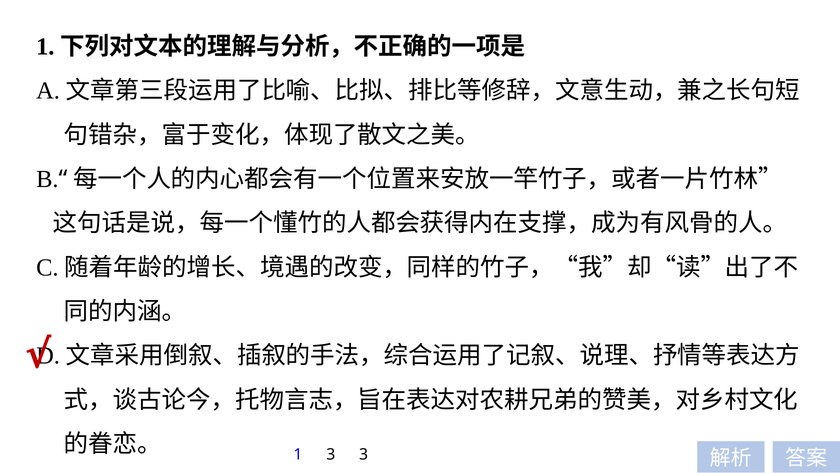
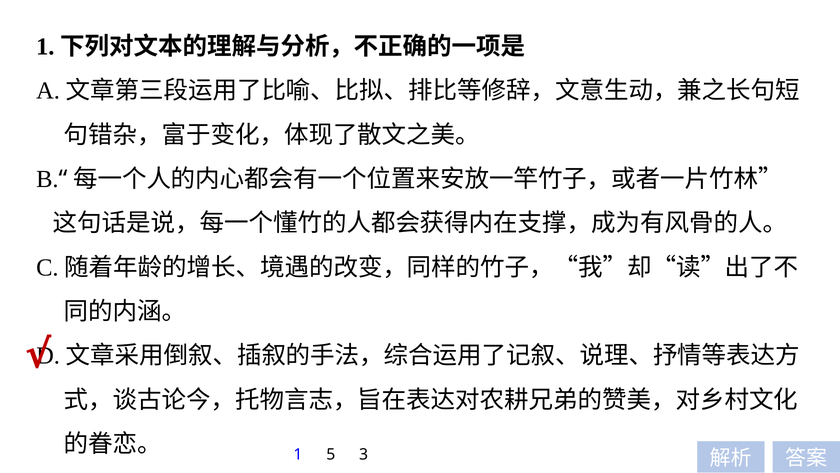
1 3: 3 -> 5
